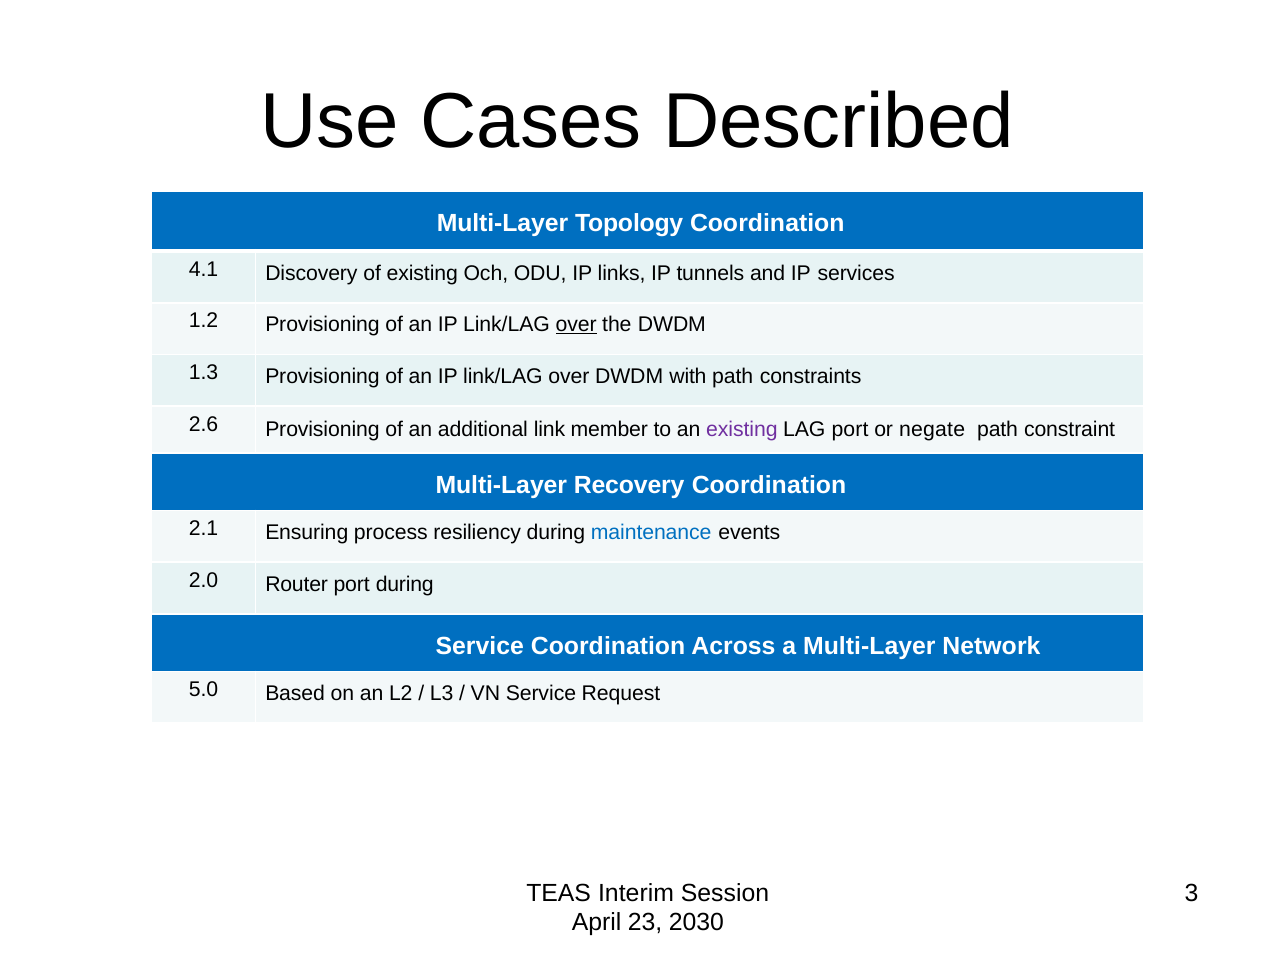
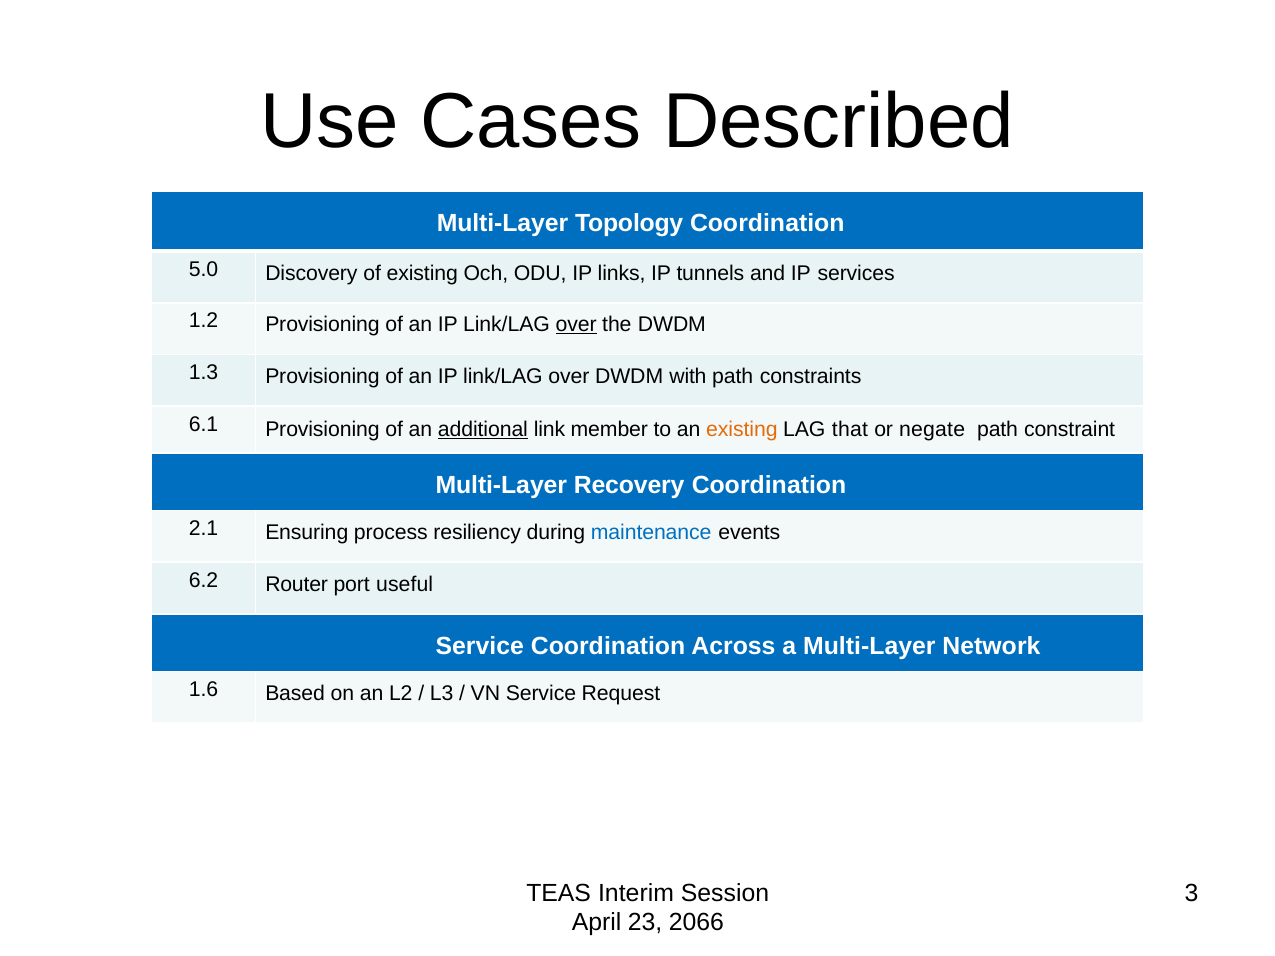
4.1: 4.1 -> 5.0
2.6: 2.6 -> 6.1
additional underline: none -> present
existing at (742, 429) colour: purple -> orange
LAG port: port -> that
2.0: 2.0 -> 6.2
port during: during -> useful
5.0: 5.0 -> 1.6
2030: 2030 -> 2066
